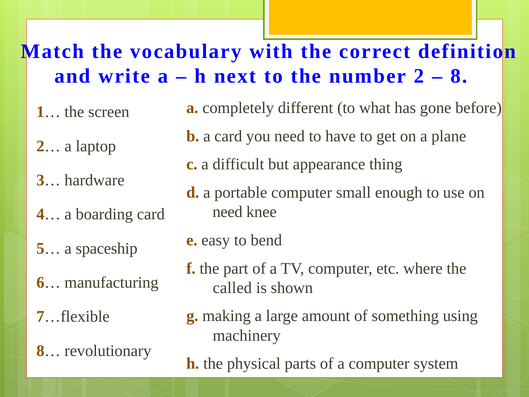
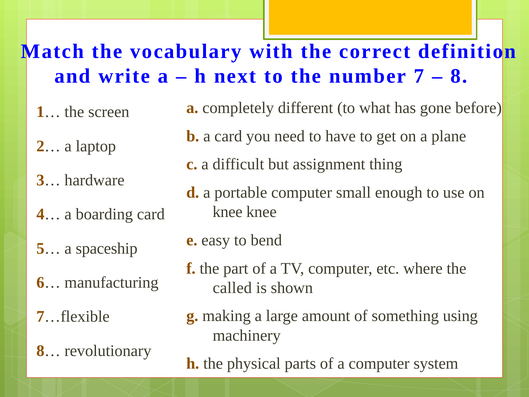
2: 2 -> 7
appearance: appearance -> assignment
need at (228, 212): need -> knee
